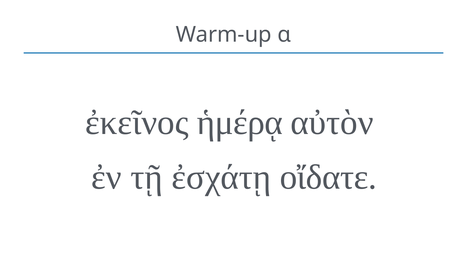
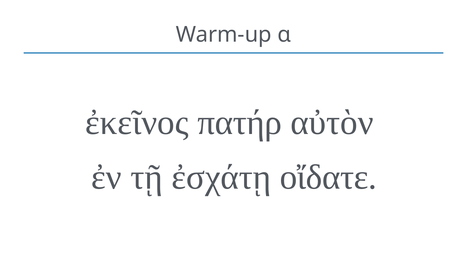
ἡμέρᾳ: ἡμέρᾳ -> πατήρ
